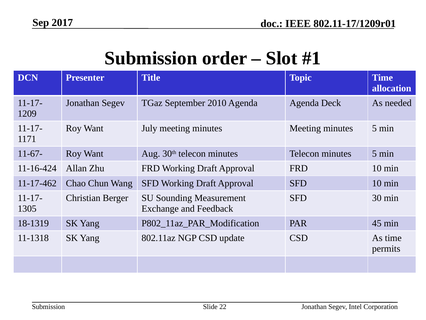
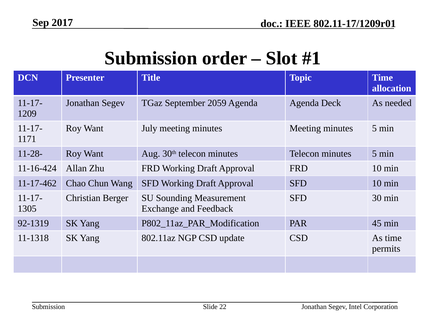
2010: 2010 -> 2059
11-67-: 11-67- -> 11-28-
18-1319: 18-1319 -> 92-1319
